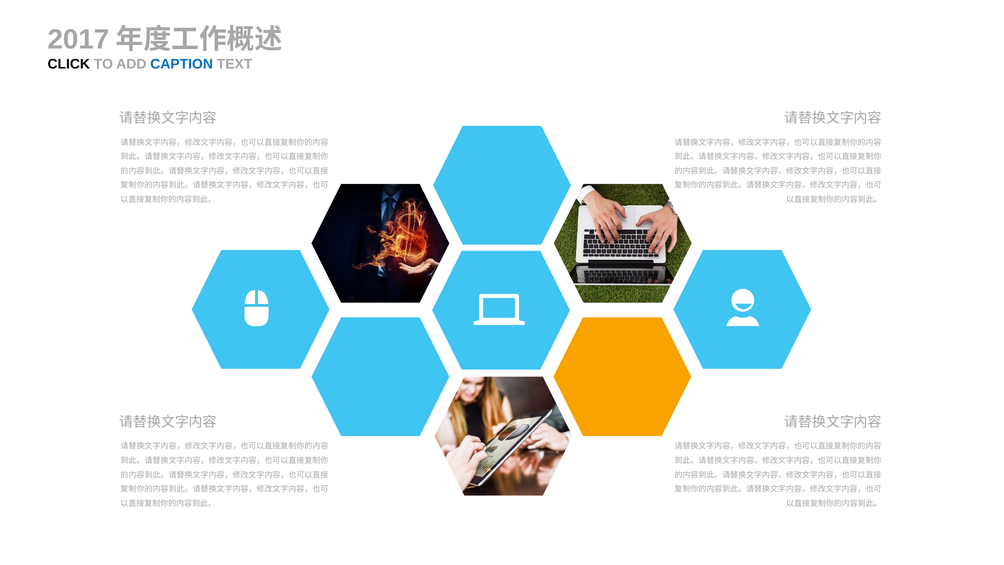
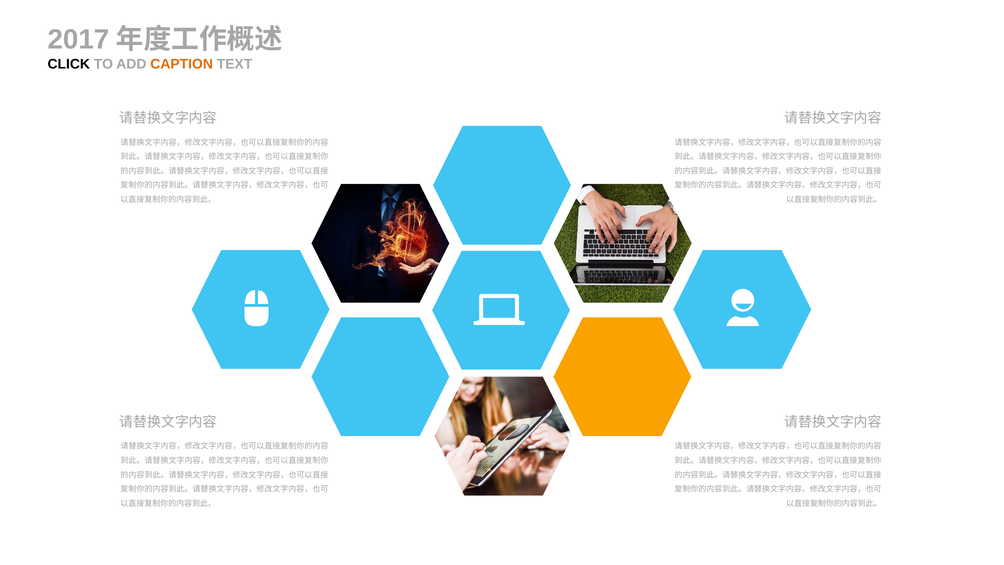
CAPTION colour: blue -> orange
